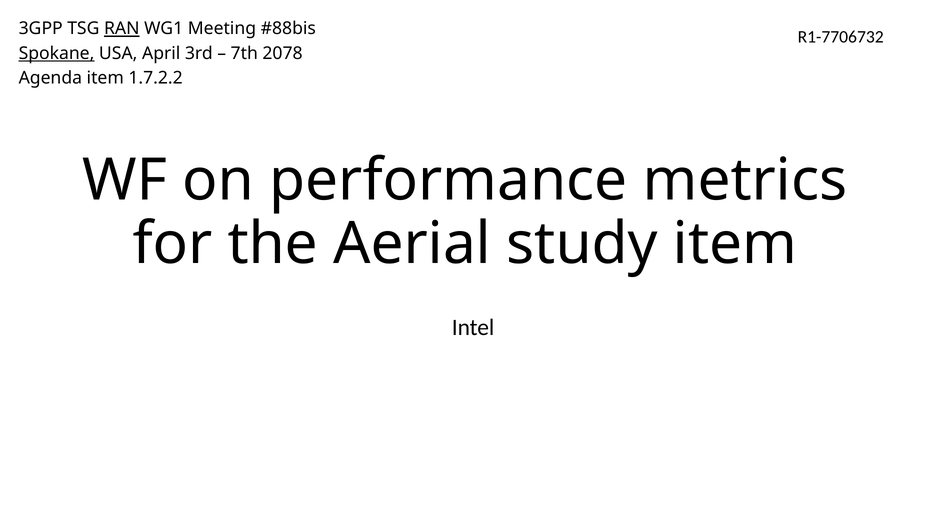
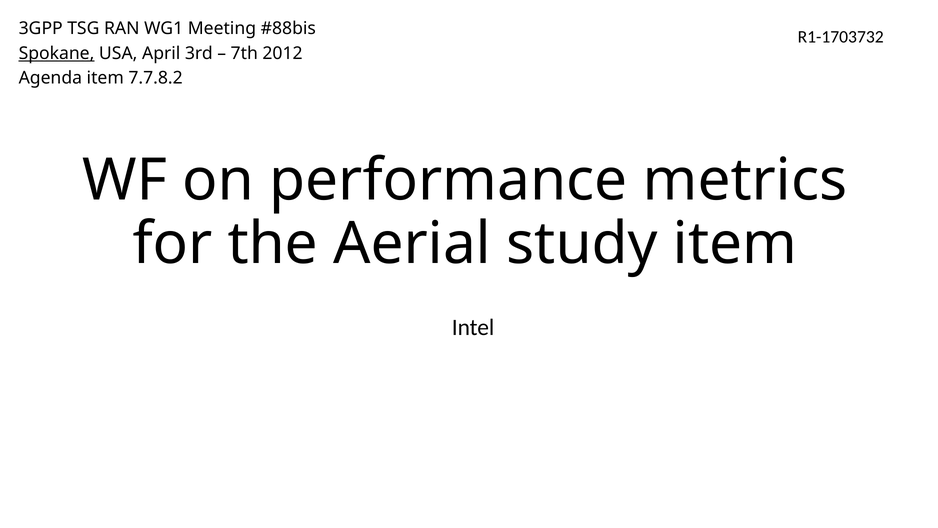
RAN underline: present -> none
R1-7706732: R1-7706732 -> R1-1703732
2078: 2078 -> 2012
1.7.2.2: 1.7.2.2 -> 7.7.8.2
